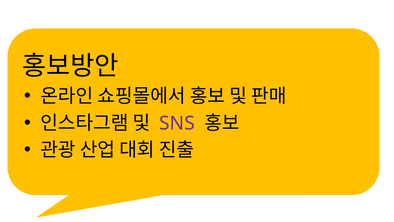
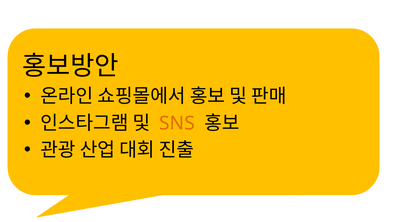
SNS colour: purple -> orange
